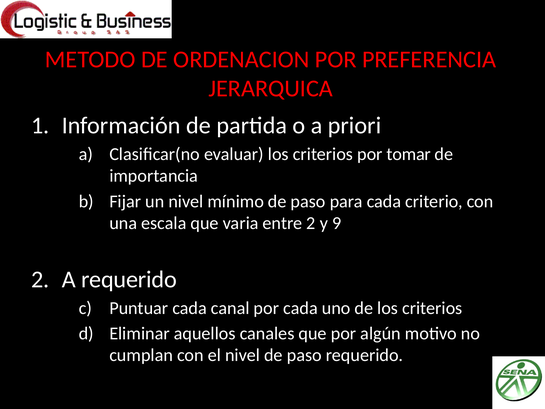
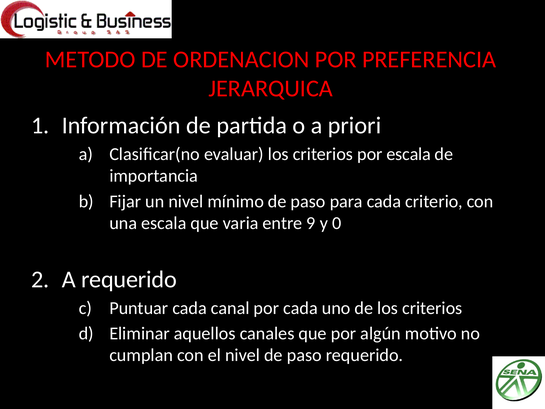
por tomar: tomar -> escala
entre 2: 2 -> 9
9: 9 -> 0
